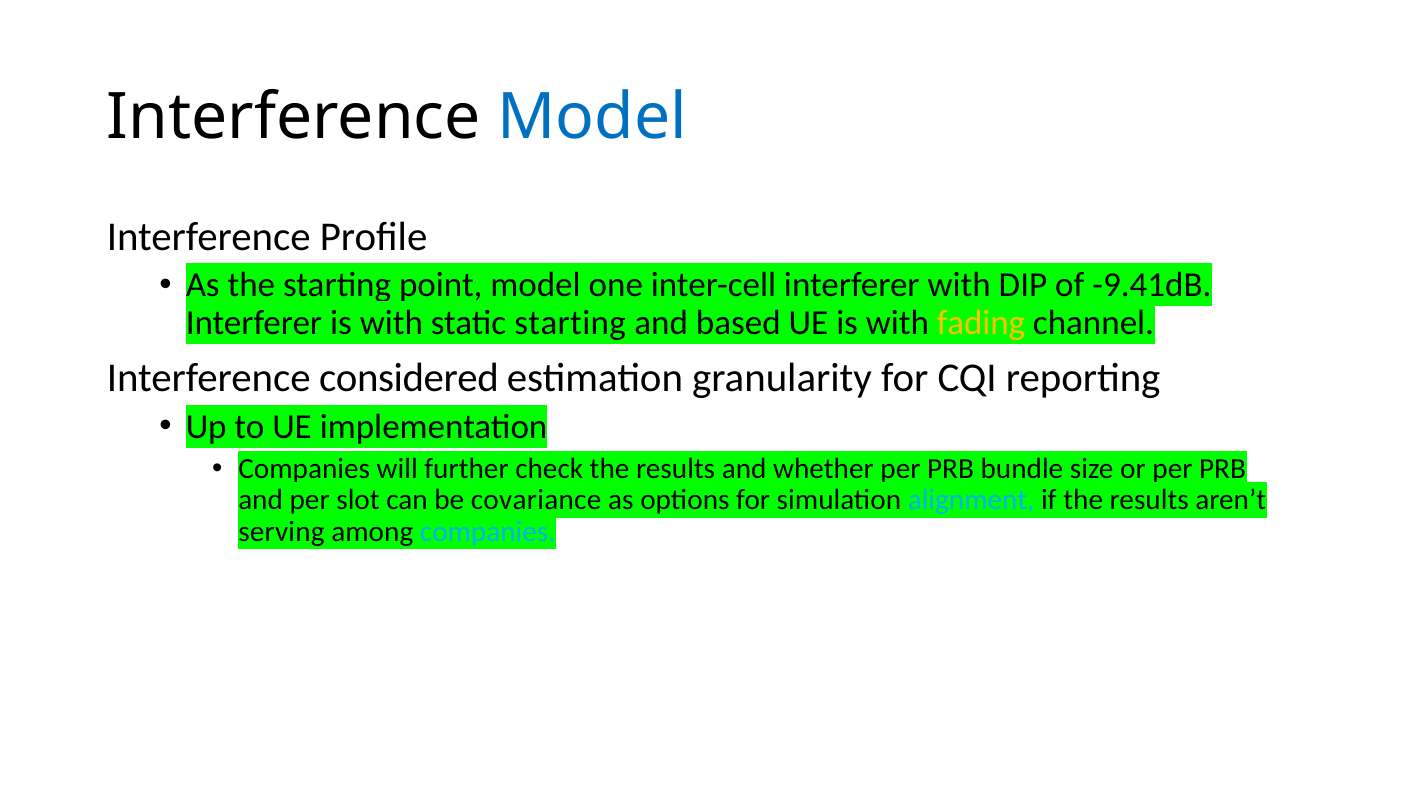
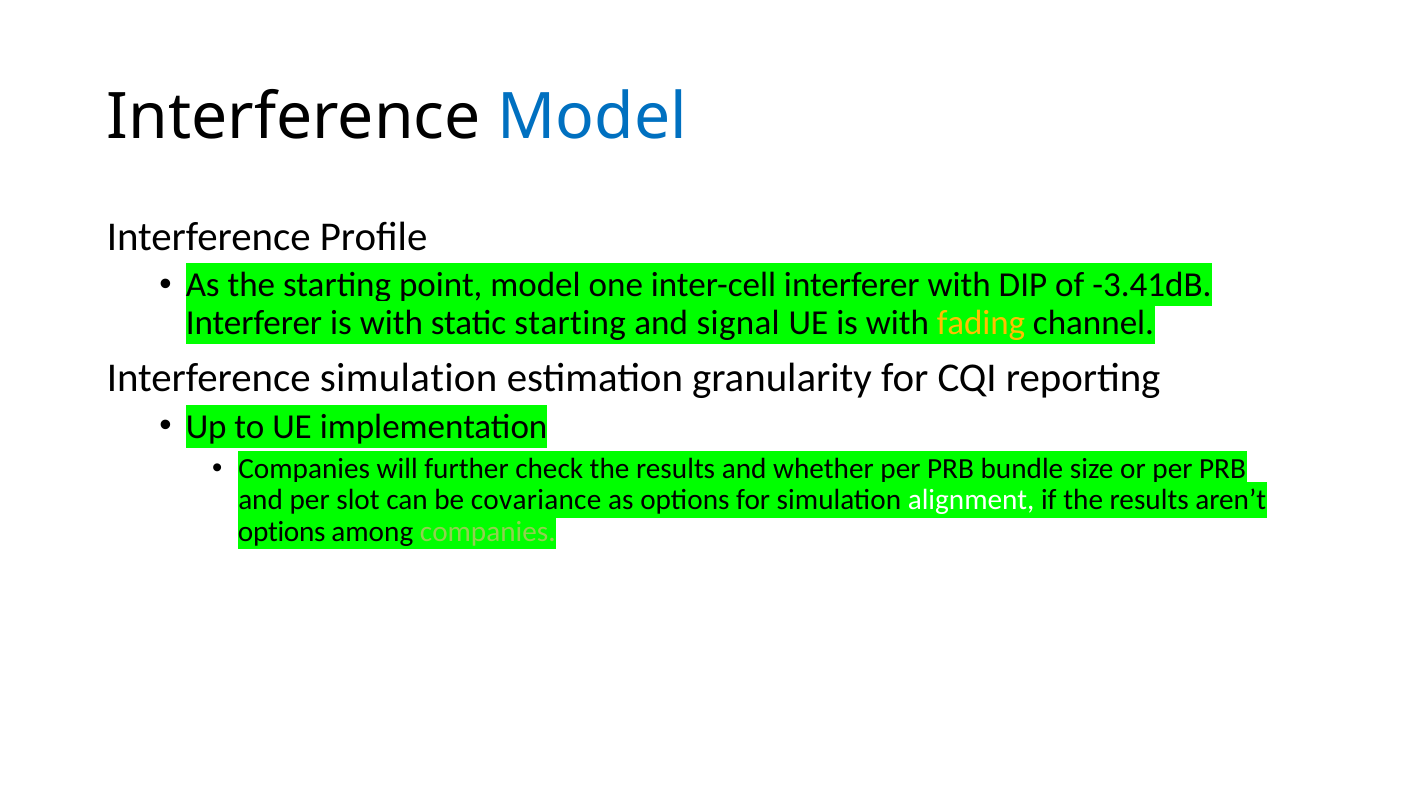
-9.41dB: -9.41dB -> -3.41dB
based: based -> signal
Interference considered: considered -> simulation
alignment colour: light blue -> white
serving at (281, 532): serving -> options
companies at (488, 532) colour: light blue -> light green
